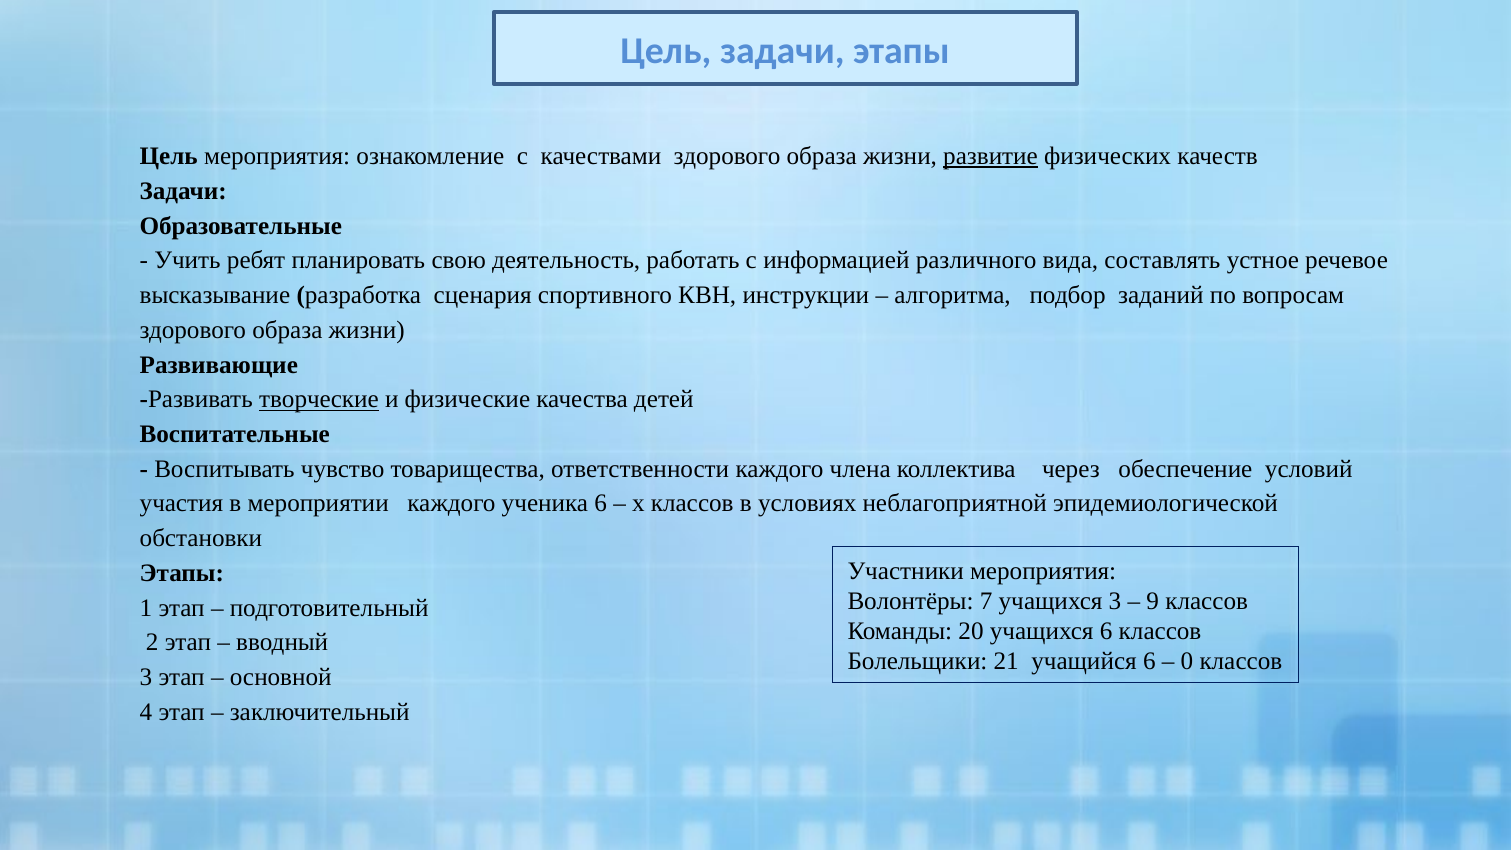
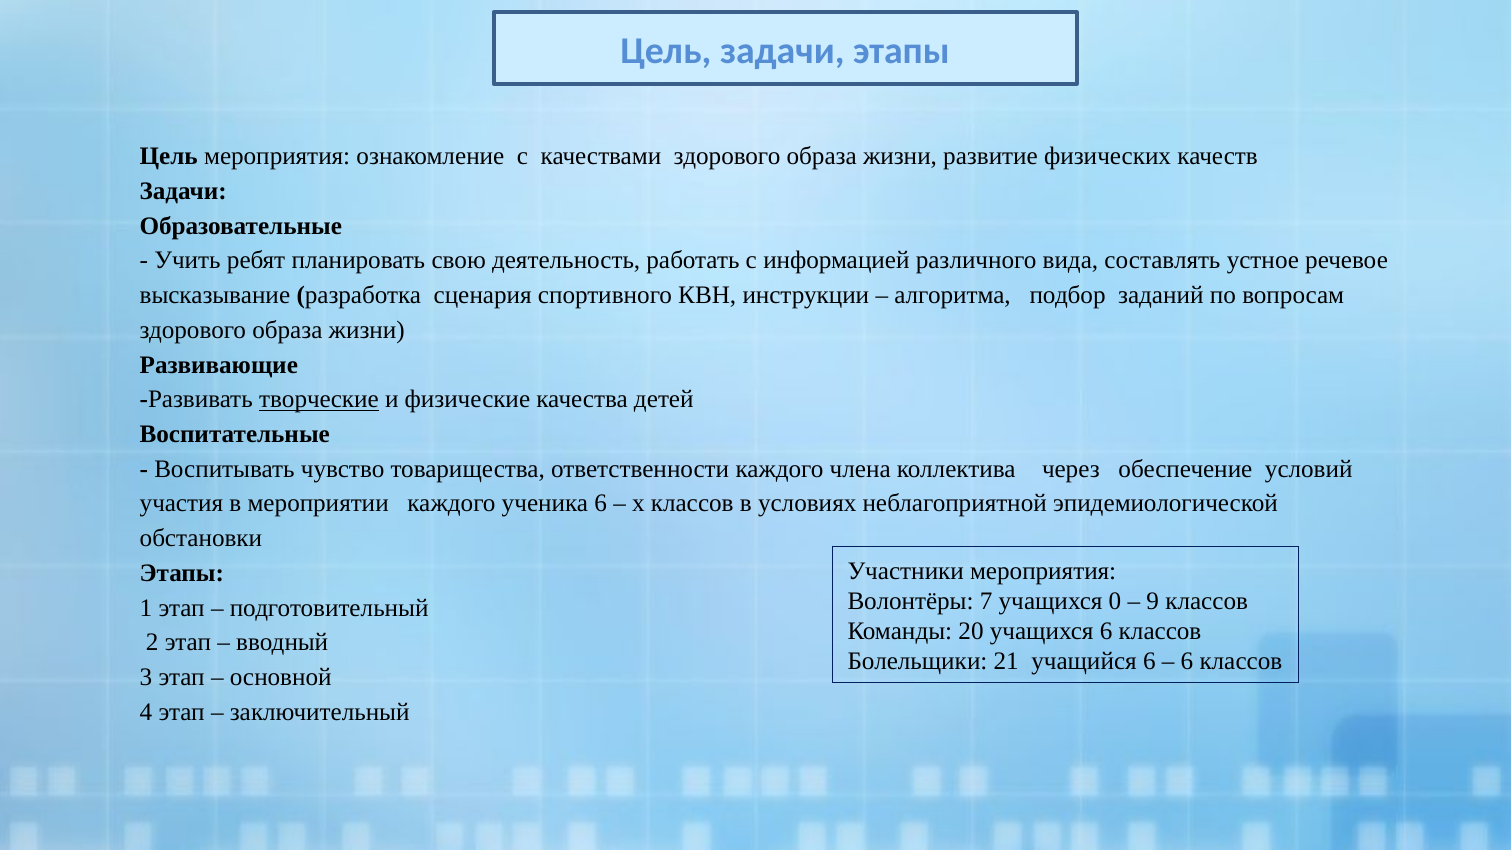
развитие underline: present -> none
учащихся 3: 3 -> 0
0 at (1187, 661): 0 -> 6
